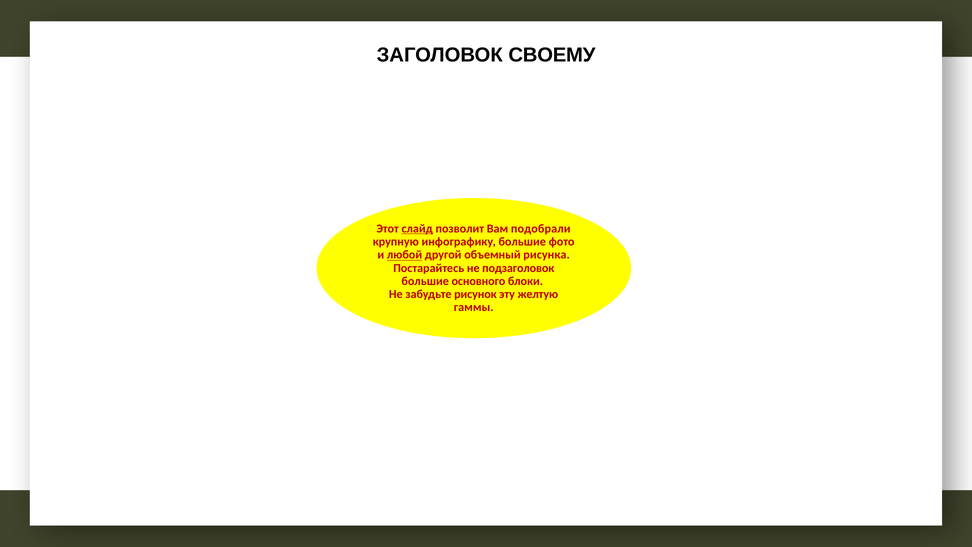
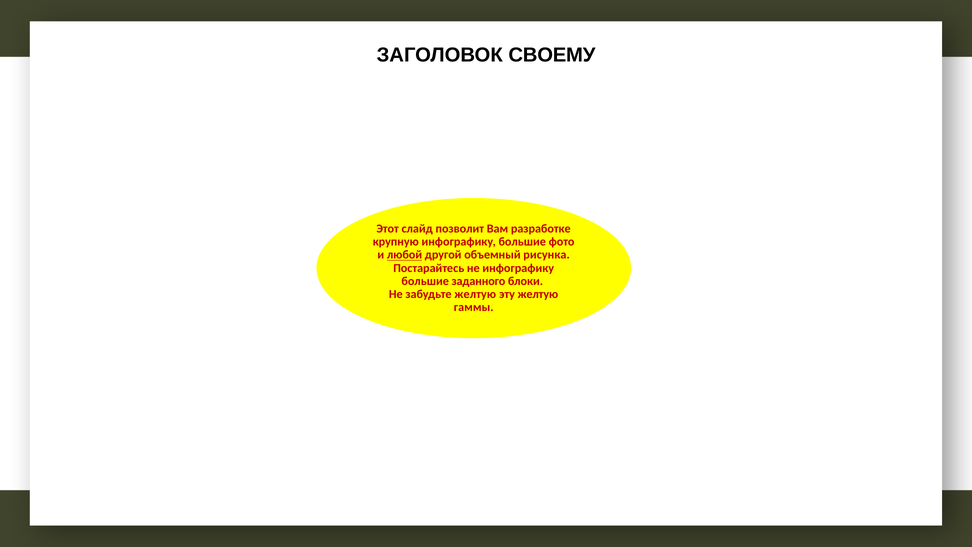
слайд underline: present -> none
подобрали: подобрали -> разработке
не подзаголовок: подзаголовок -> инфографику
основного: основного -> заданного
забудьте рисунок: рисунок -> желтую
